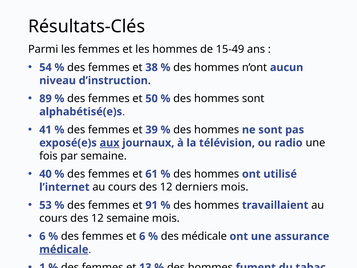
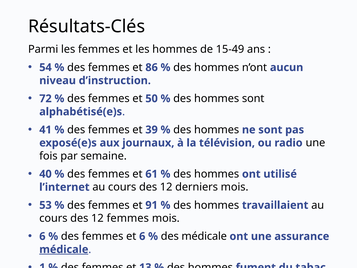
38: 38 -> 86
89: 89 -> 72
aux underline: present -> none
12 semaine: semaine -> femmes
